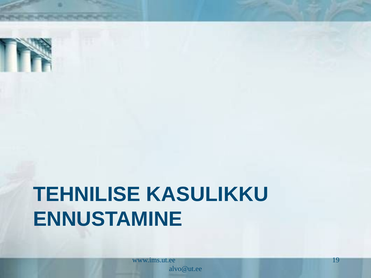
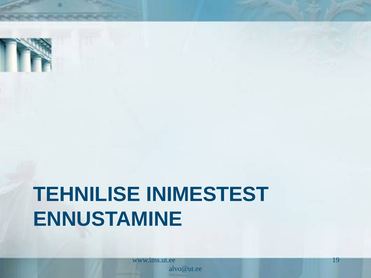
KASULIKKU: KASULIKKU -> INIMESTEST
